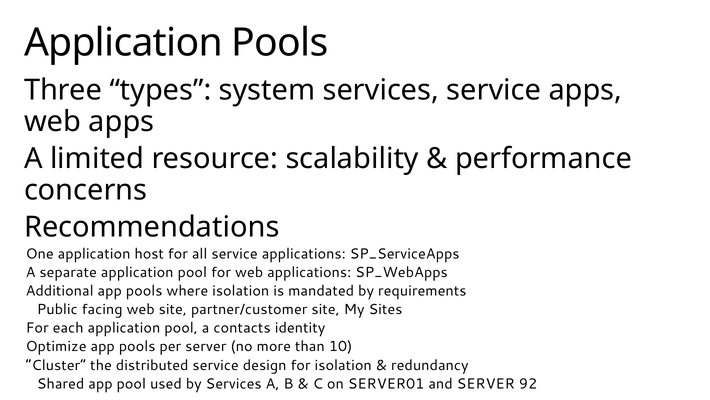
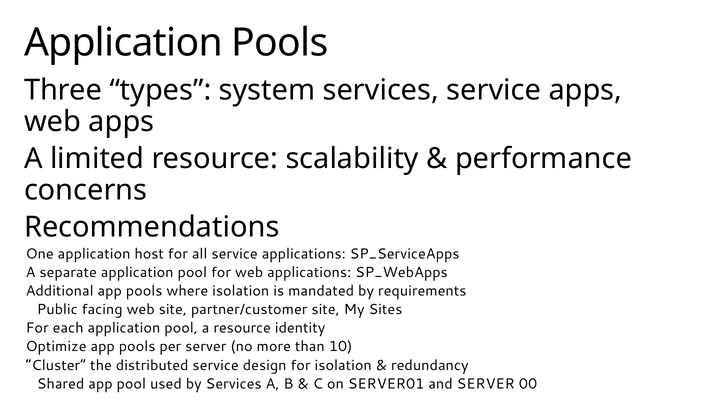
a contacts: contacts -> resource
92: 92 -> 00
